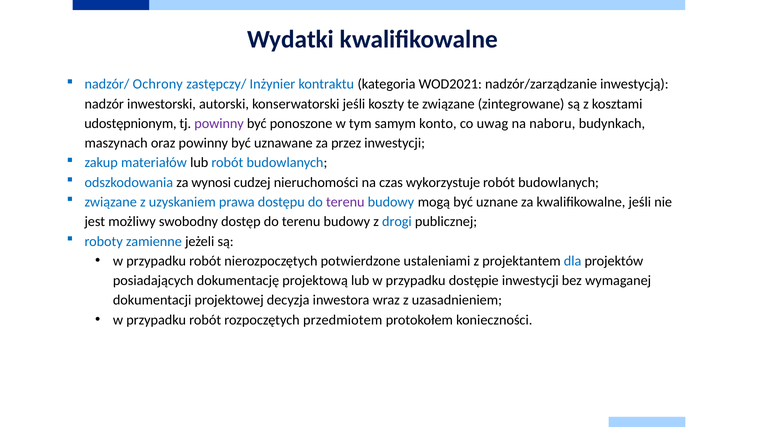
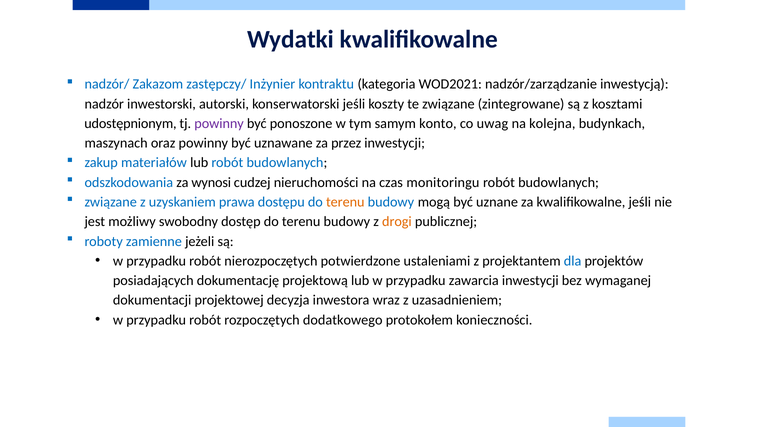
Ochrony: Ochrony -> Zakazom
naboru: naboru -> kolejna
wykorzystuje: wykorzystuje -> monitoringu
terenu at (345, 202) colour: purple -> orange
drogi colour: blue -> orange
dostępie: dostępie -> zawarcia
przedmiotem: przedmiotem -> dodatkowego
